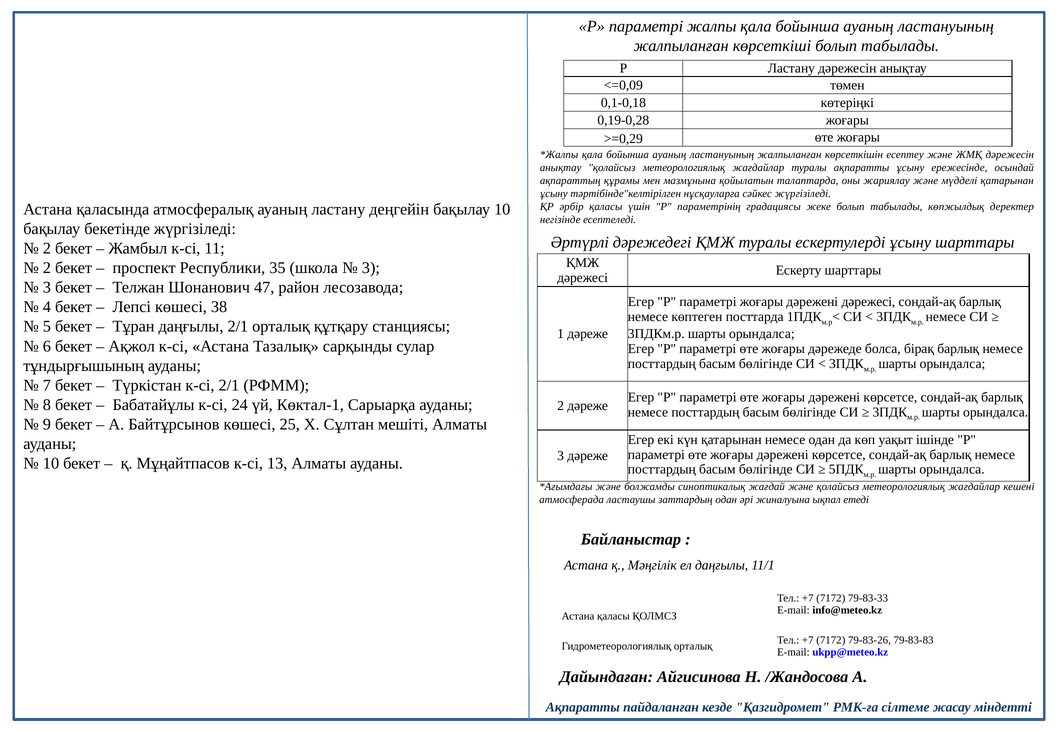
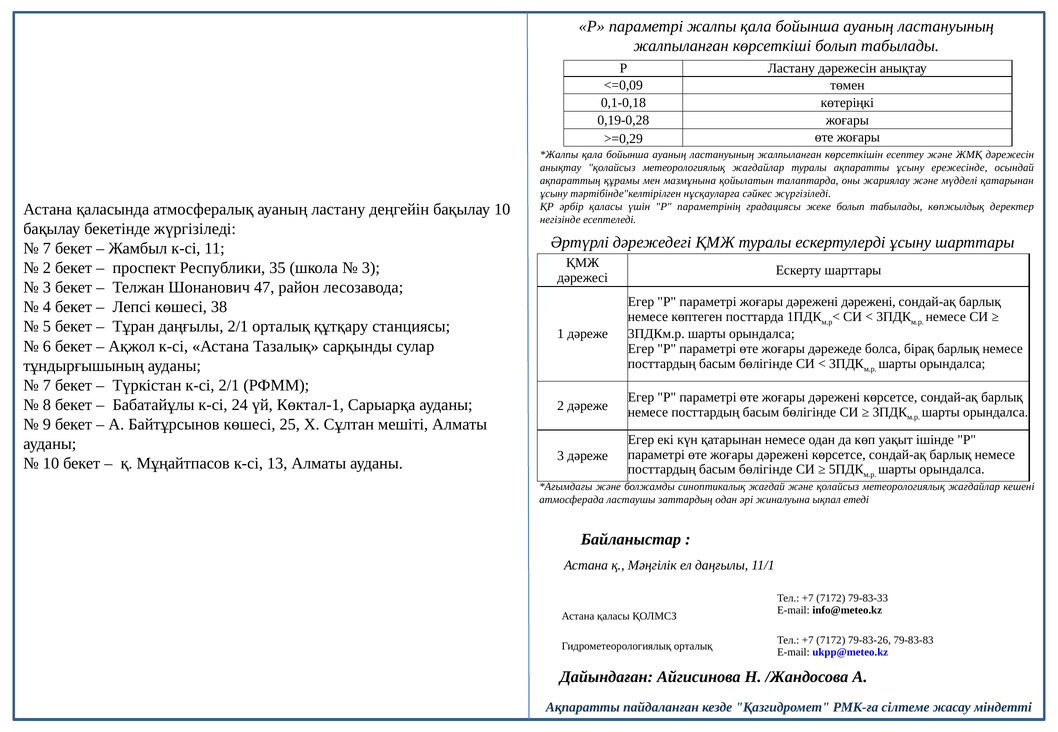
2 at (47, 249): 2 -> 7
дәрежені дәрежесі: дәрежесі -> дәрежені
